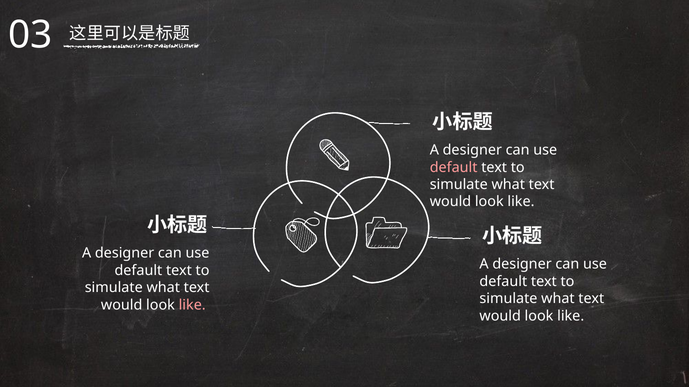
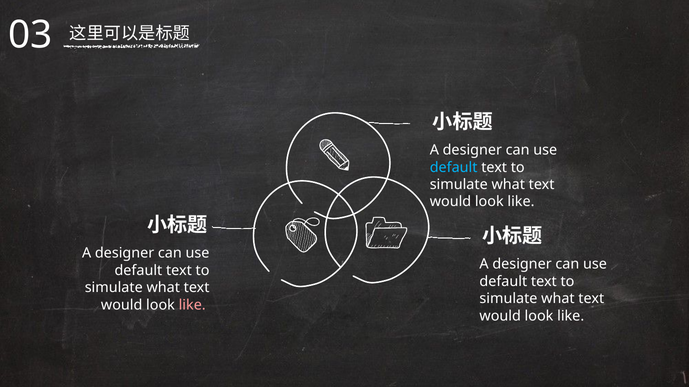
default at (454, 168) colour: pink -> light blue
